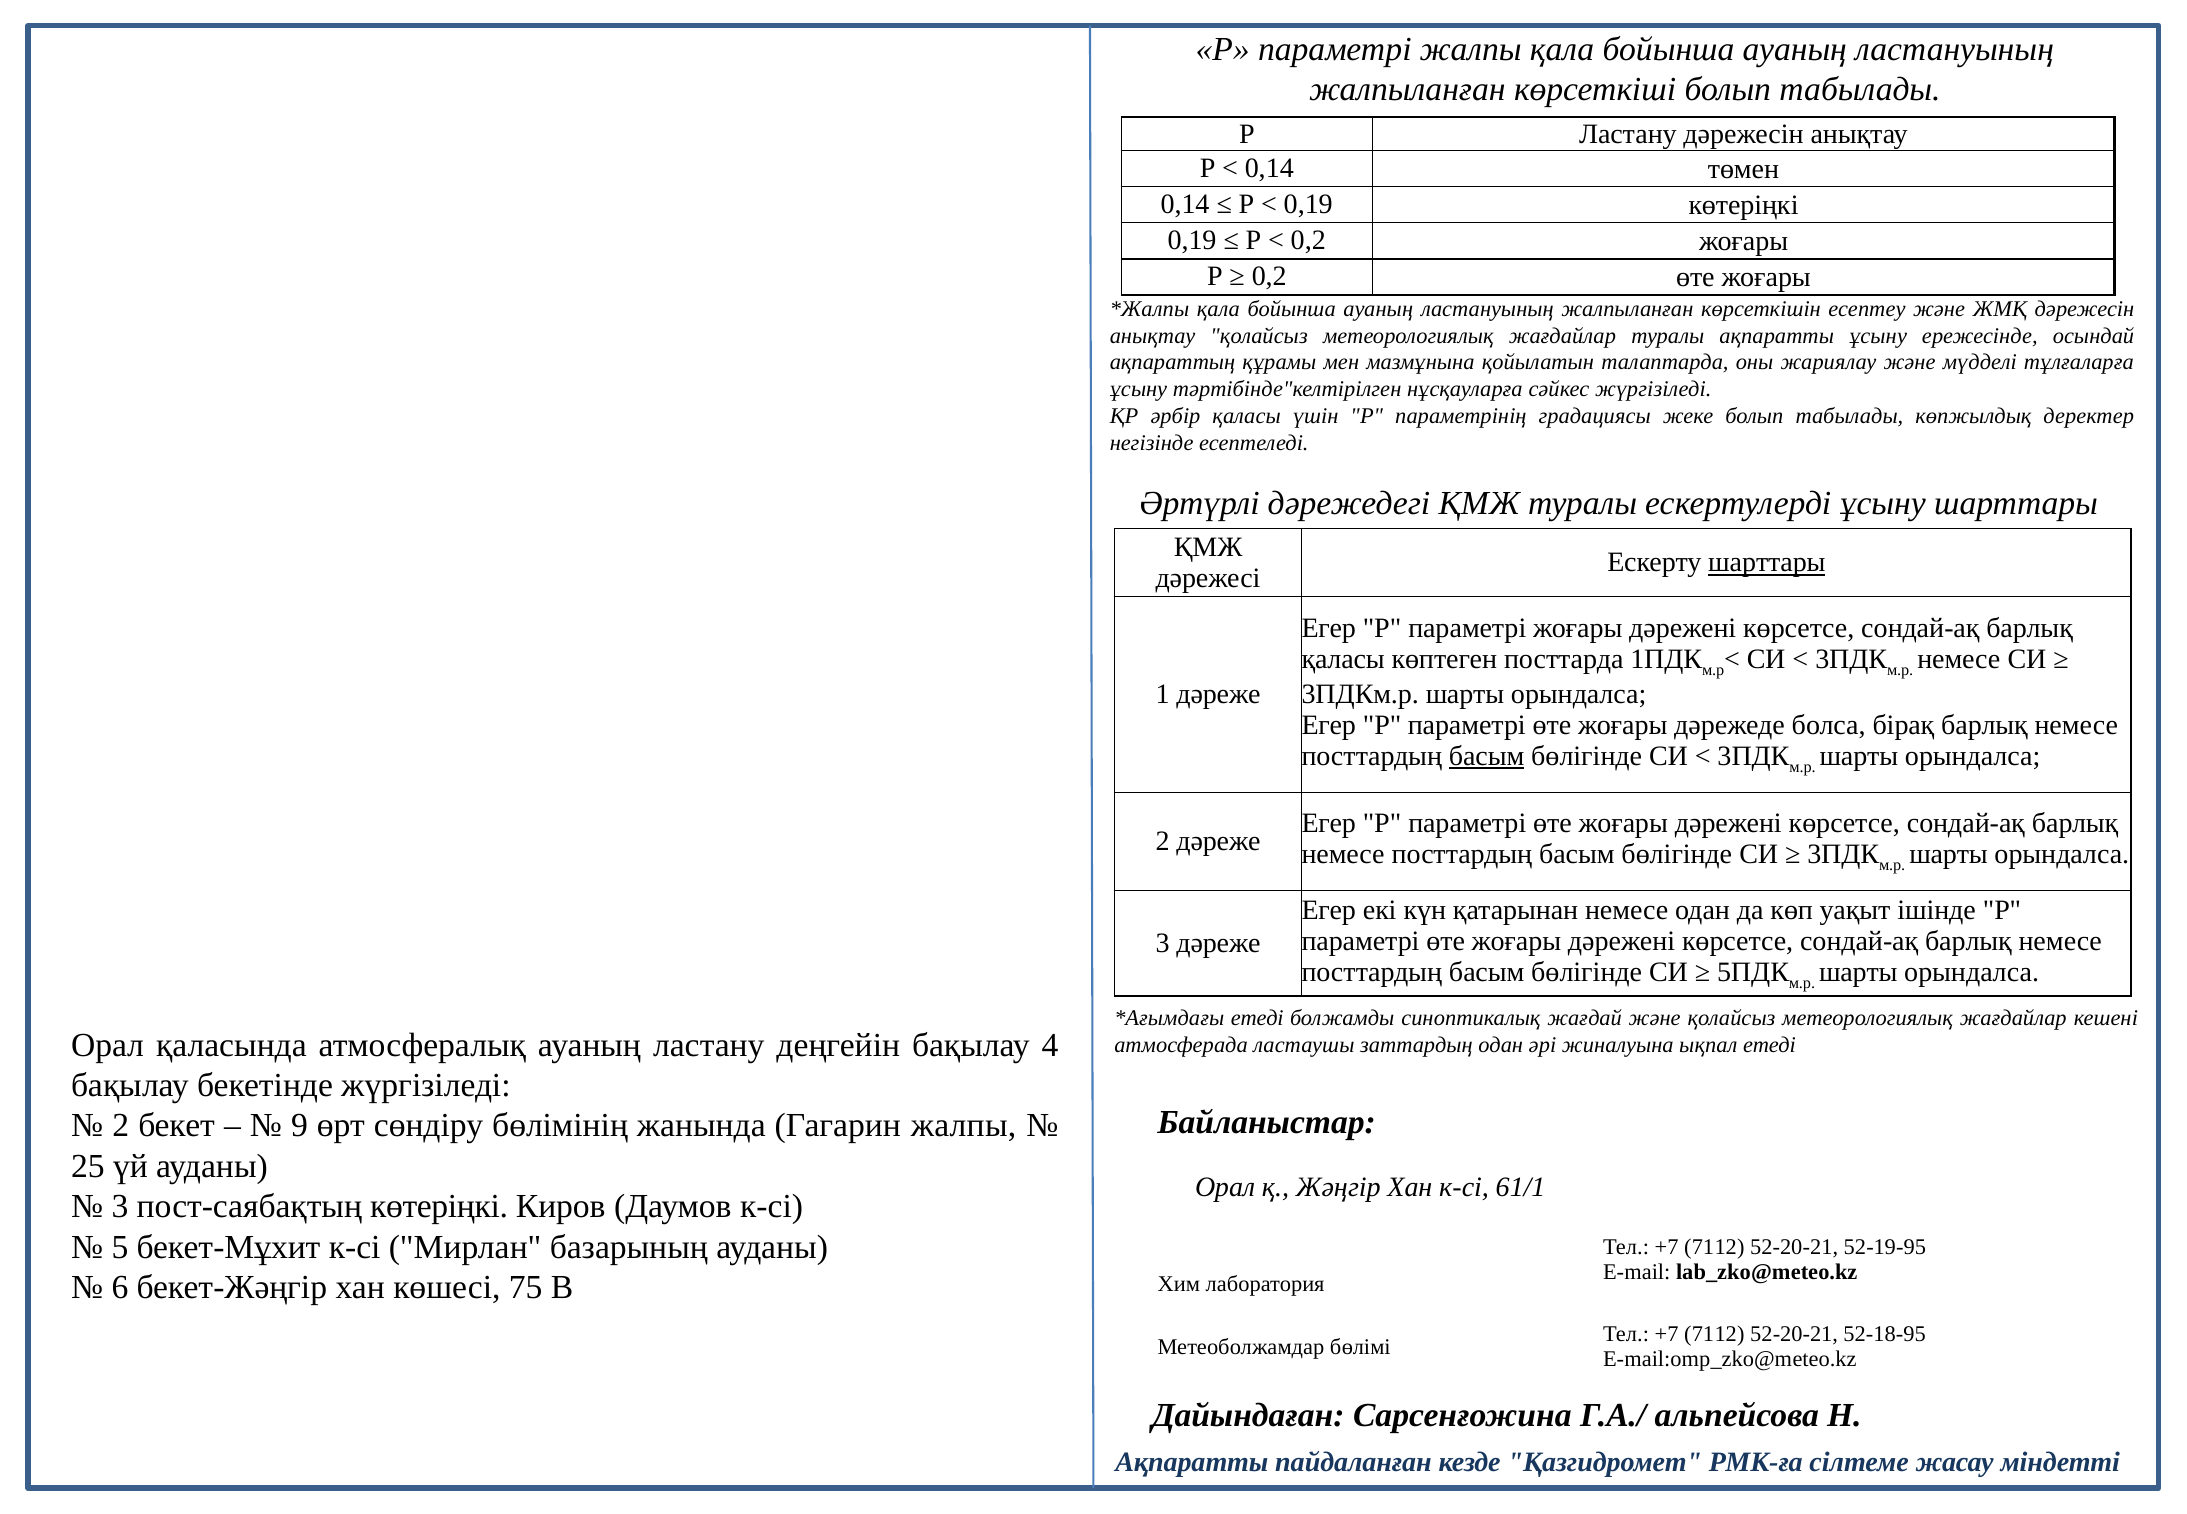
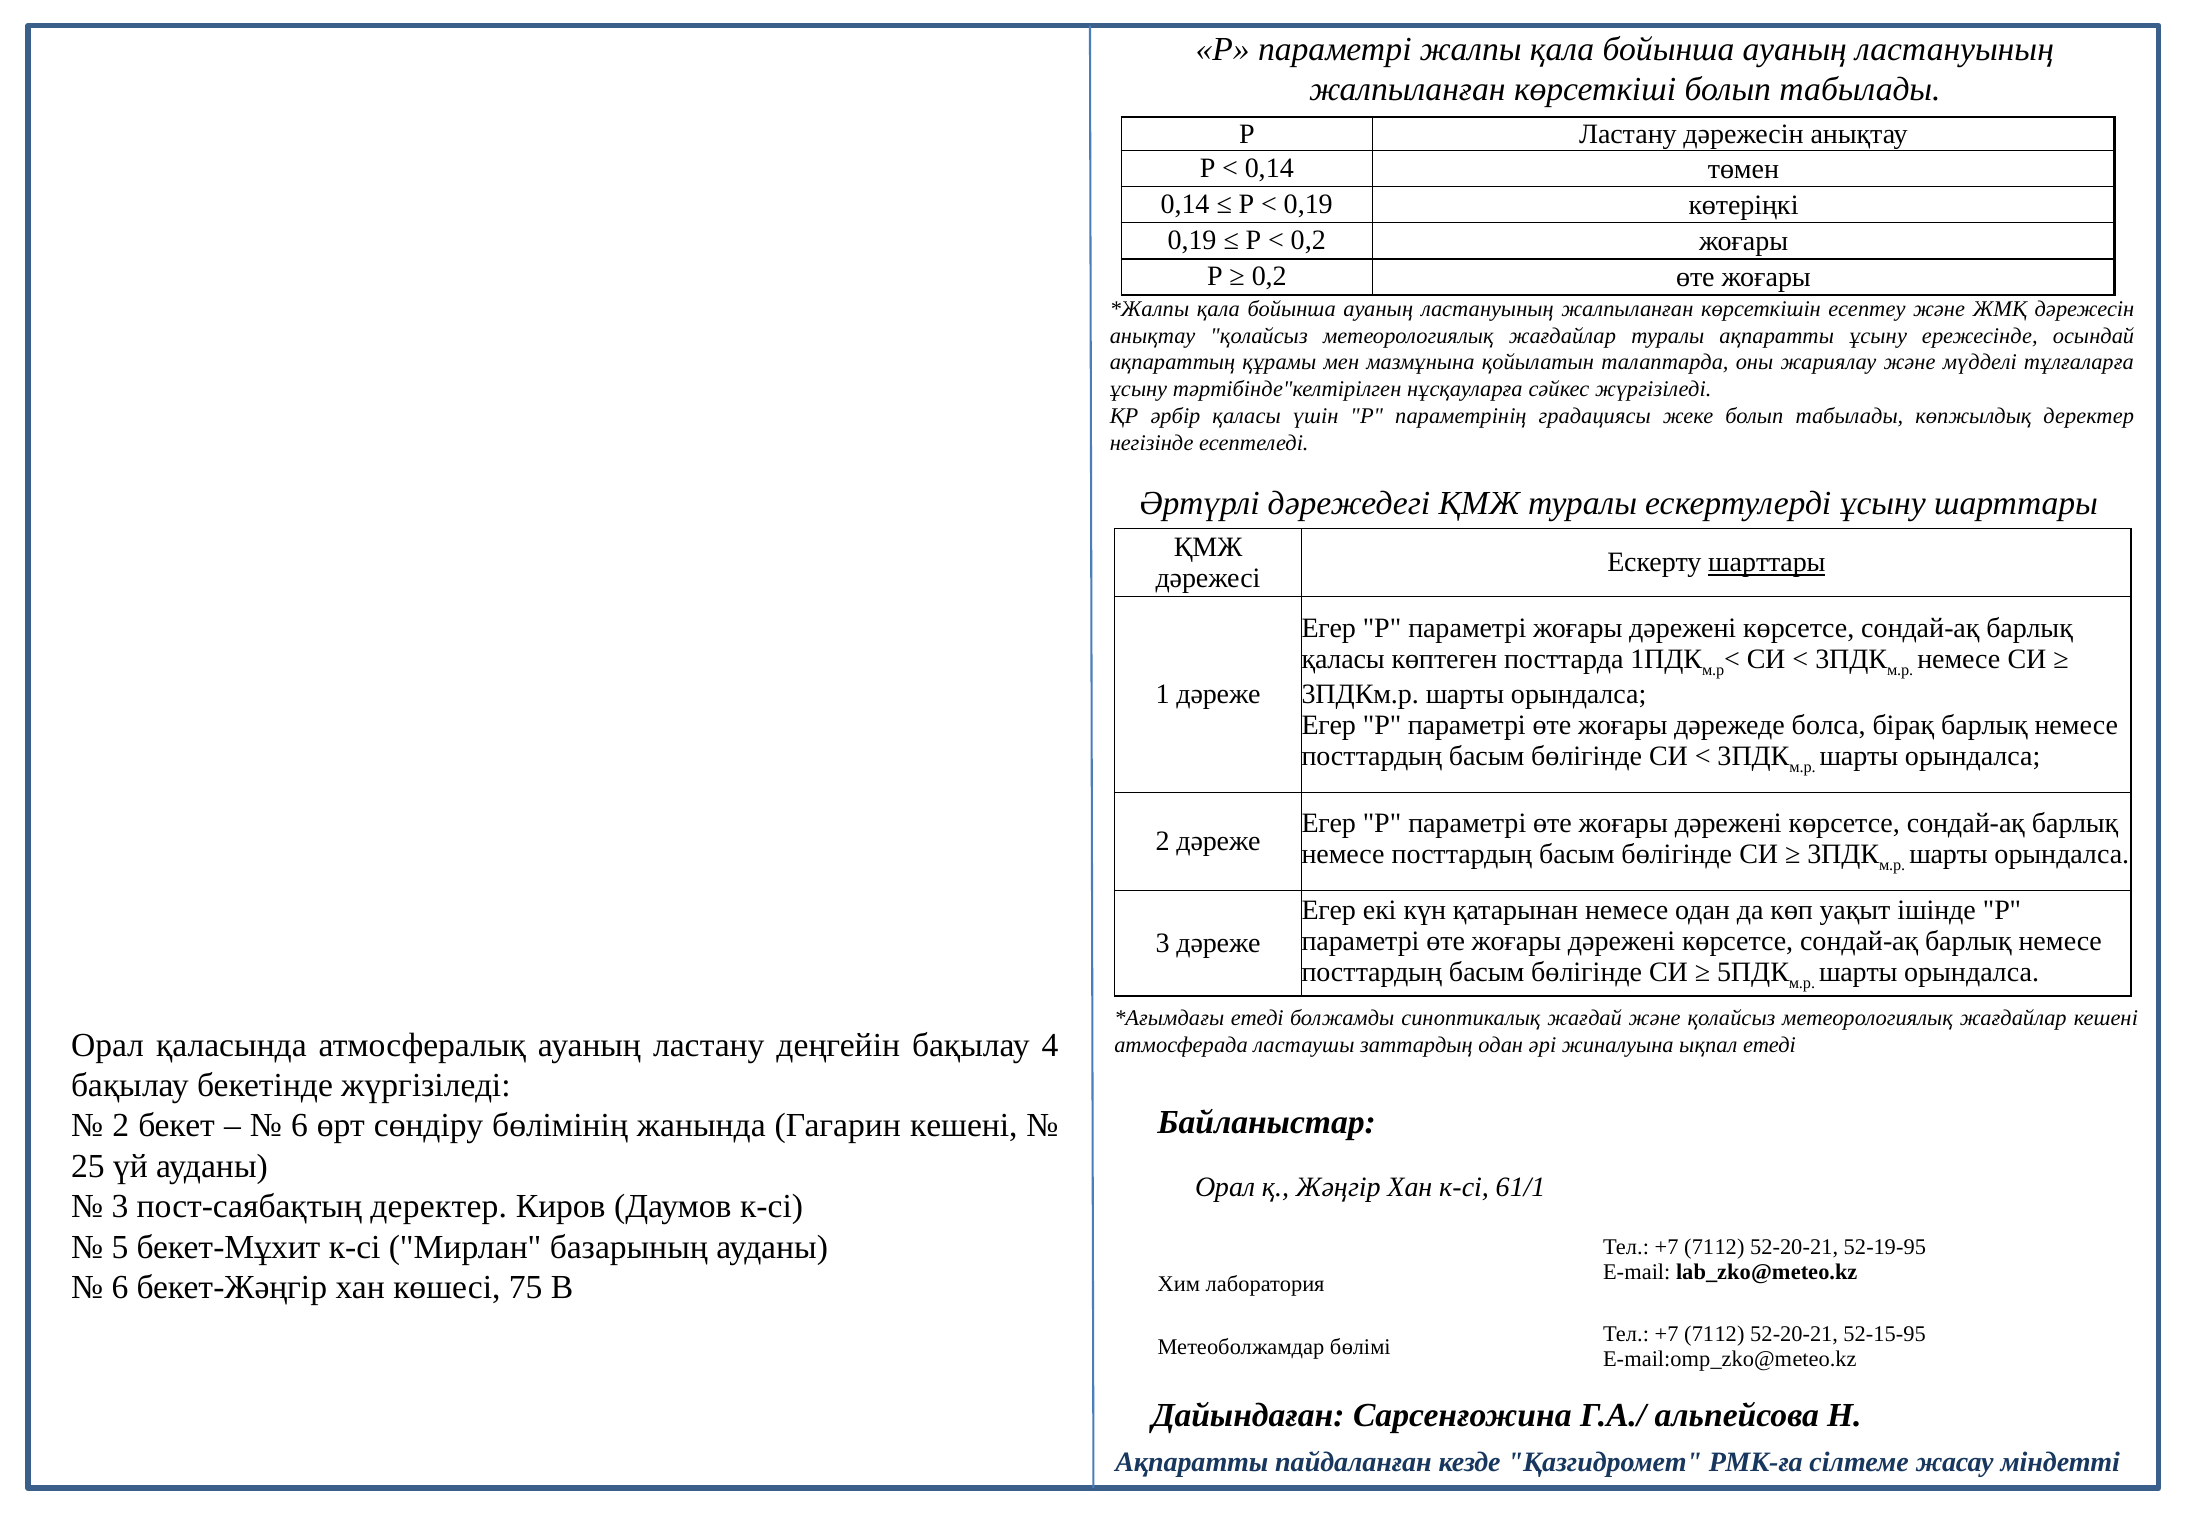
басым at (1487, 756) underline: present -> none
9 at (299, 1126): 9 -> 6
Гагарин жалпы: жалпы -> кешені
пост-саябақтың көтеріңкі: көтеріңкі -> деректер
52-18-95: 52-18-95 -> 52-15-95
